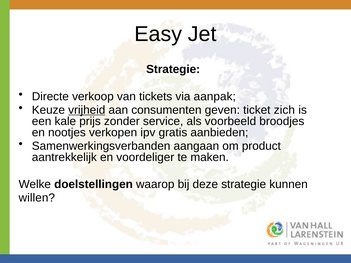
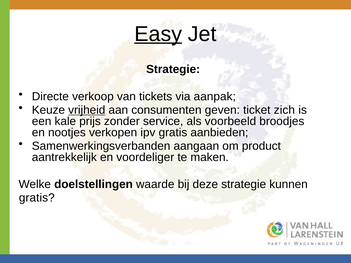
Easy underline: none -> present
waarop: waarop -> waarde
willen at (37, 198): willen -> gratis
